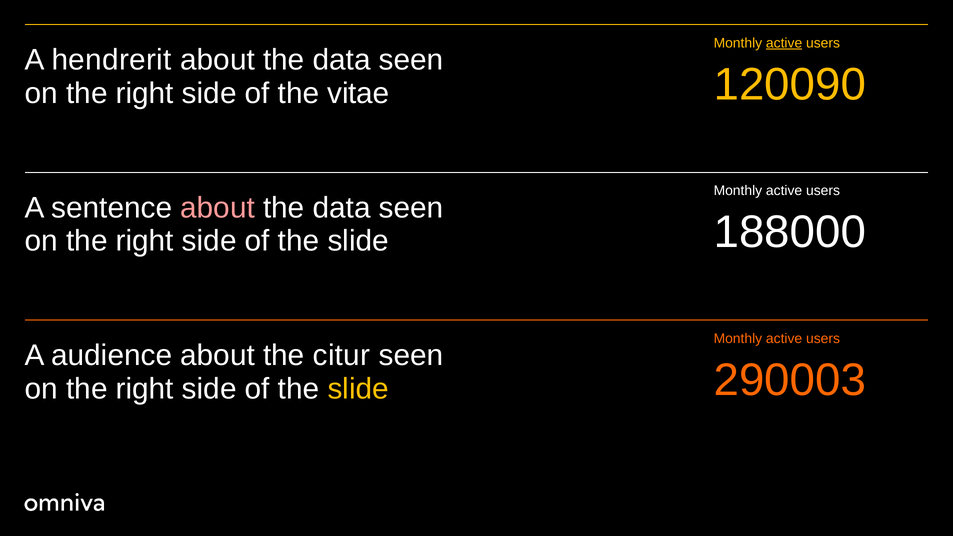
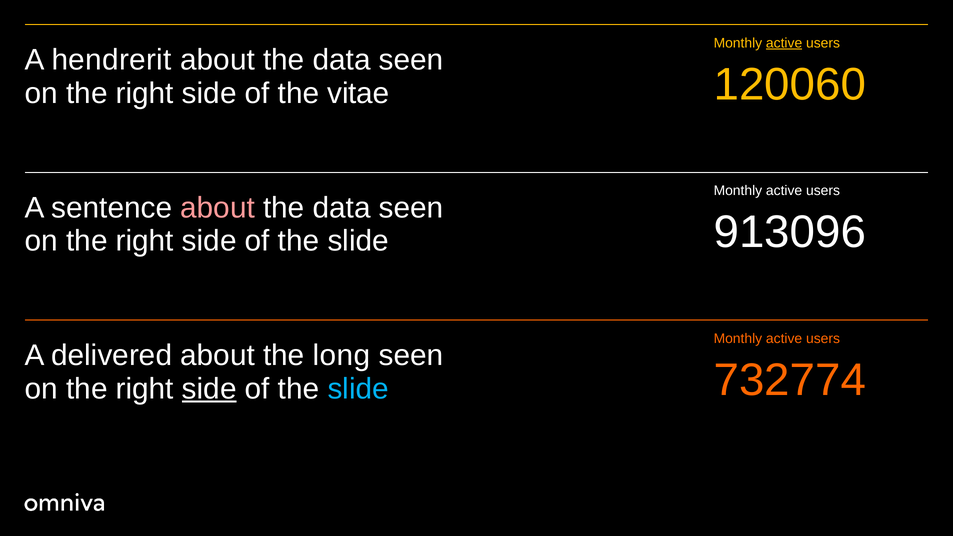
120090: 120090 -> 120060
188000: 188000 -> 913096
audience: audience -> delivered
citur: citur -> long
290003: 290003 -> 732774
side at (209, 389) underline: none -> present
slide at (358, 389) colour: yellow -> light blue
